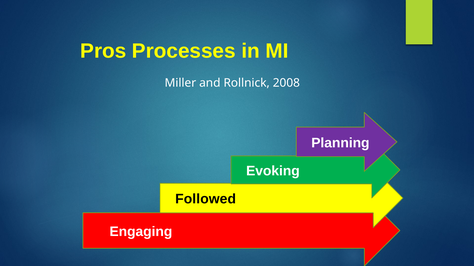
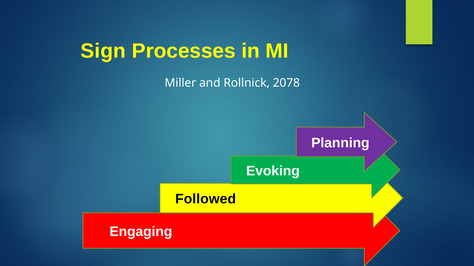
Pros: Pros -> Sign
2008: 2008 -> 2078
